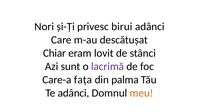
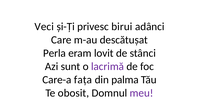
Nori: Nori -> Veci
Chiar: Chiar -> Perla
Te adânci: adânci -> obosit
meu colour: orange -> purple
